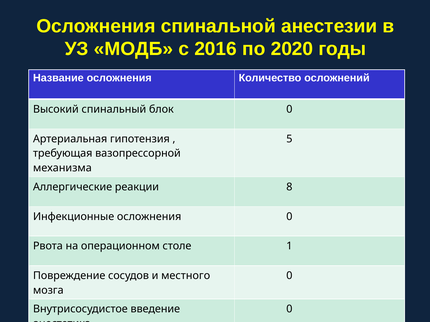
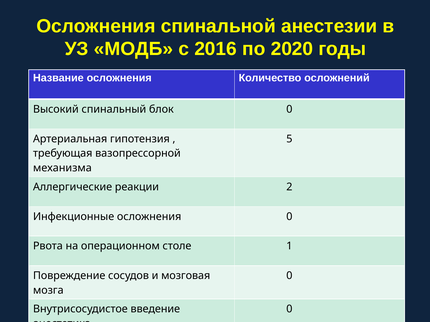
8: 8 -> 2
местного: местного -> мозговая
